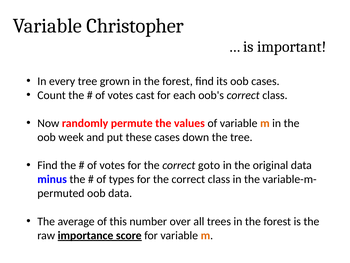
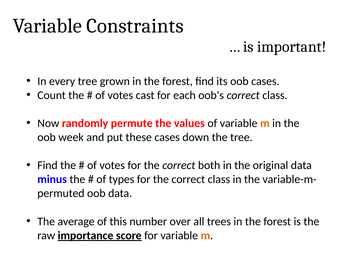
Christopher: Christopher -> Constraints
goto: goto -> both
